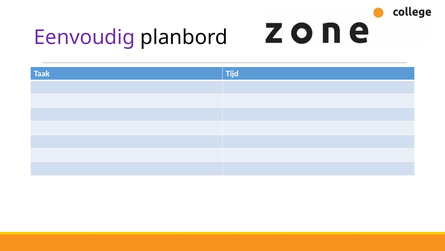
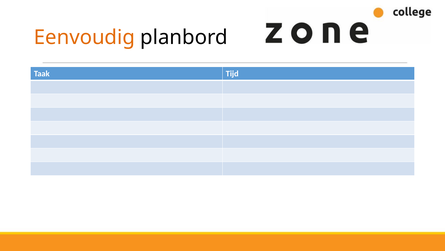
Eenvoudig colour: purple -> orange
